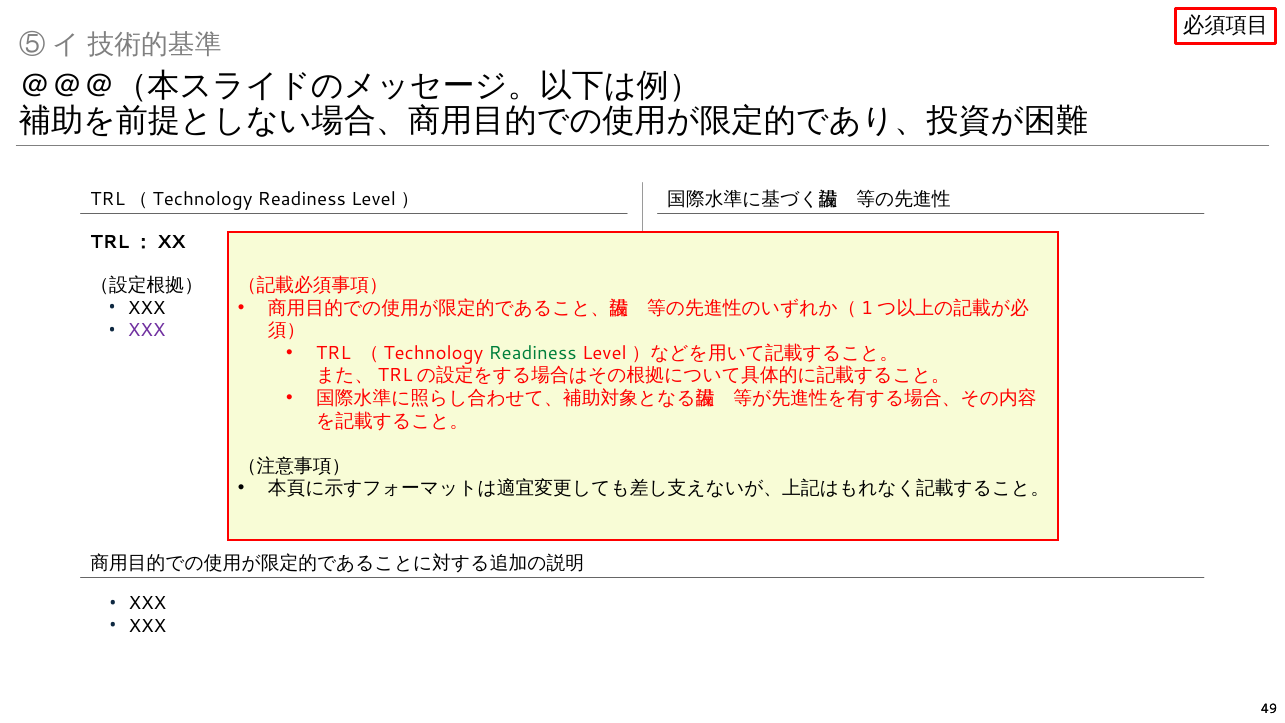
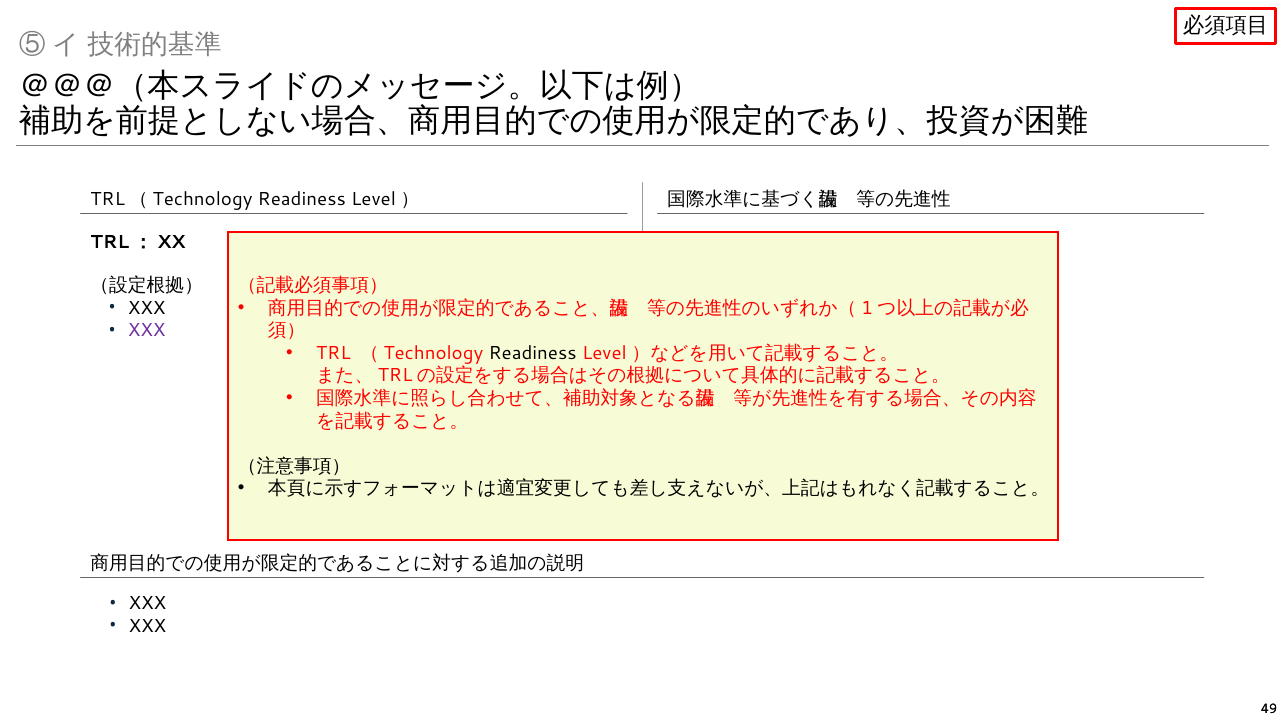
Readiness at (533, 353) colour: green -> black
